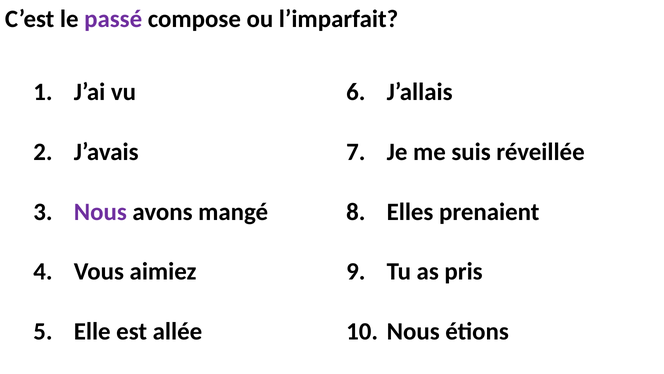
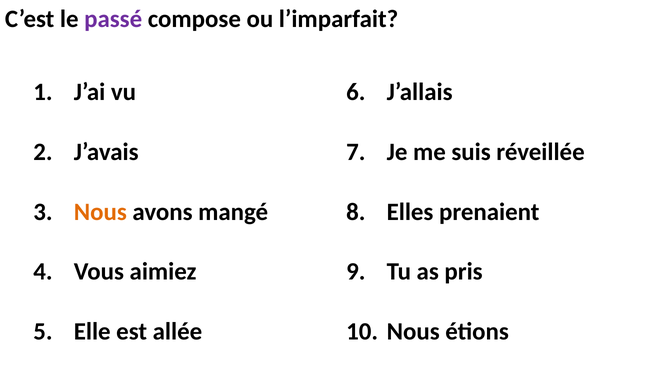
Nous at (100, 212) colour: purple -> orange
